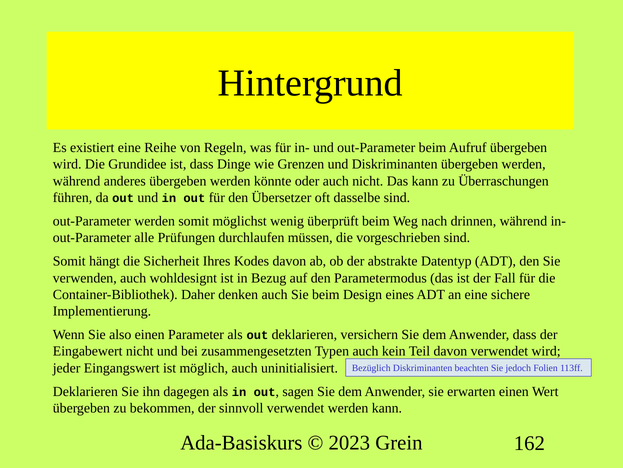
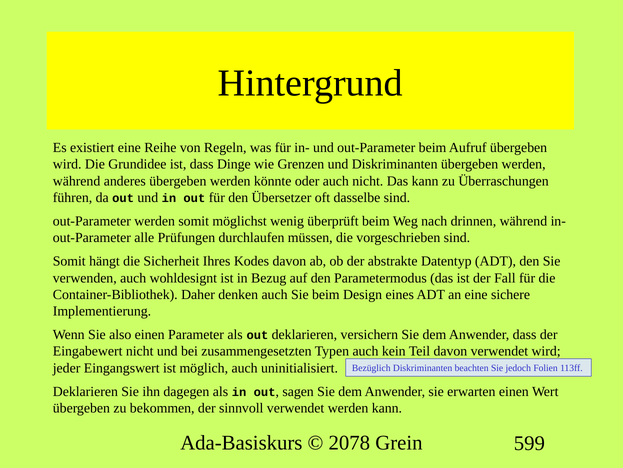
2023: 2023 -> 2078
162: 162 -> 599
